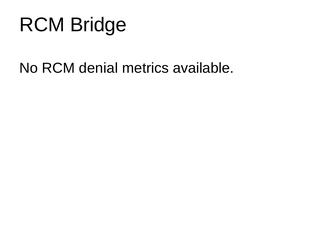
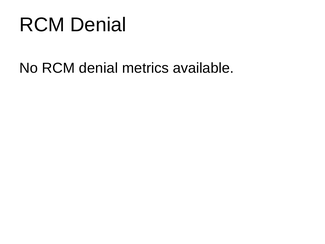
Bridge at (98, 25): Bridge -> Denial
